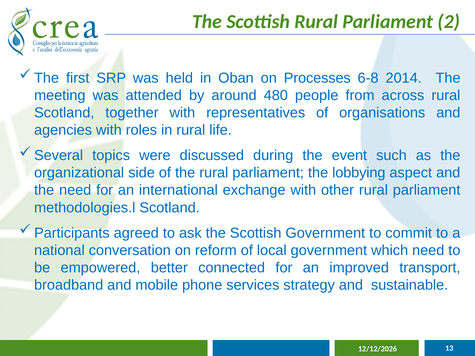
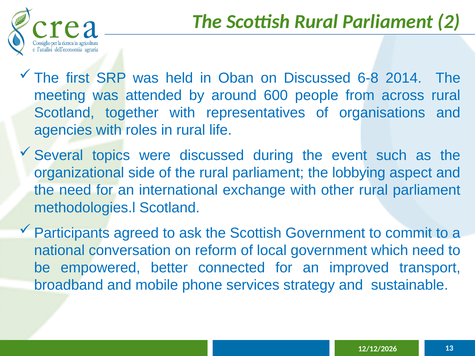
on Processes: Processes -> Discussed
480: 480 -> 600
